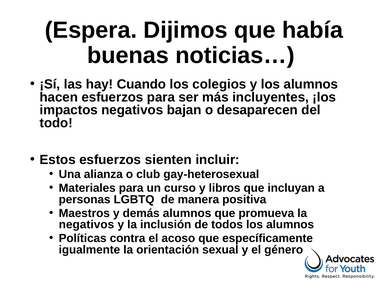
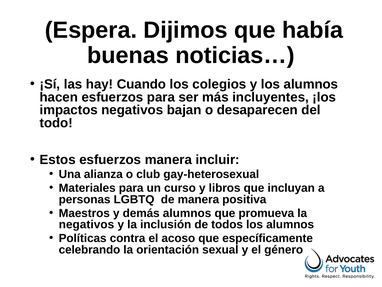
esfuerzos sienten: sienten -> manera
igualmente: igualmente -> celebrando
